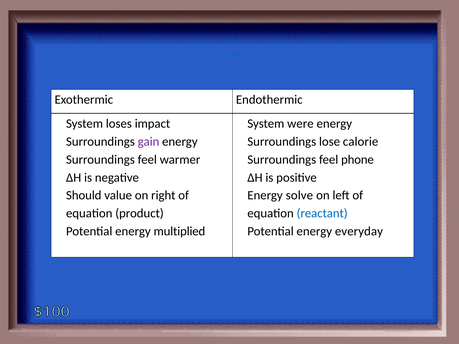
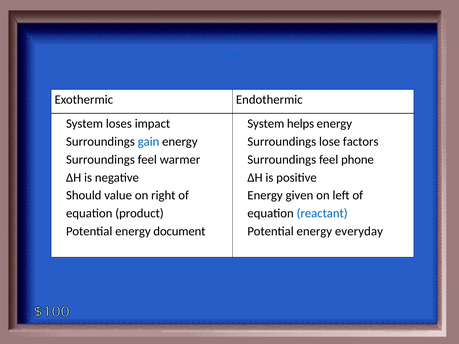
were: were -> helps
gain colour: purple -> blue
calorie: calorie -> factors
solve: solve -> given
multiplied: multiplied -> document
